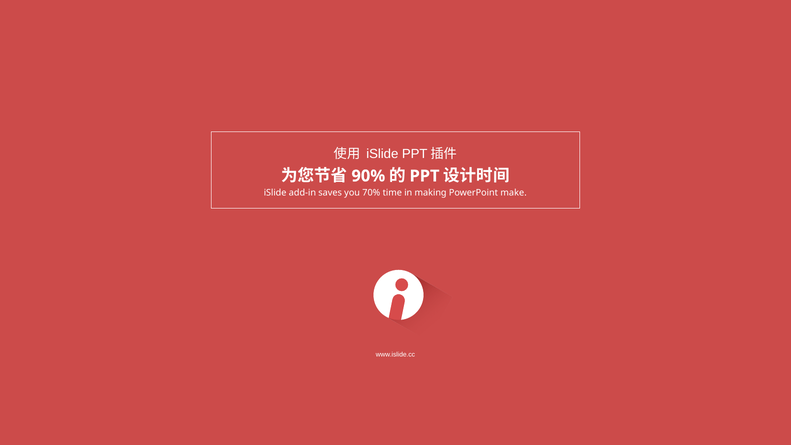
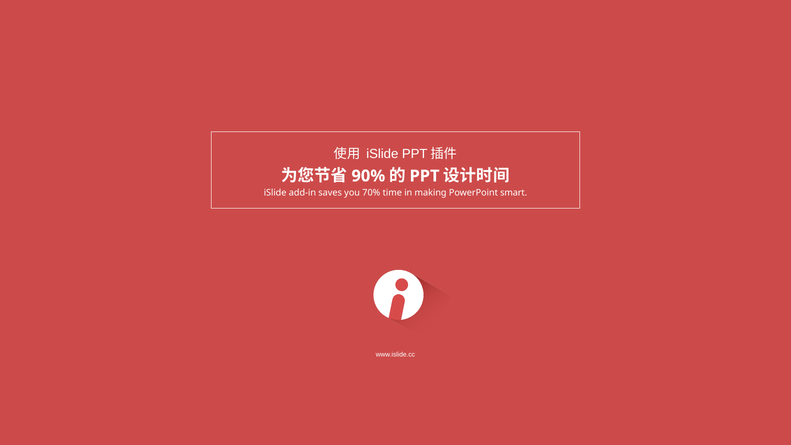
make: make -> smart
